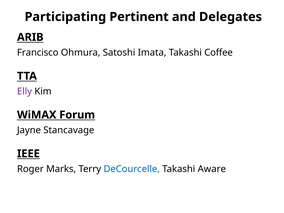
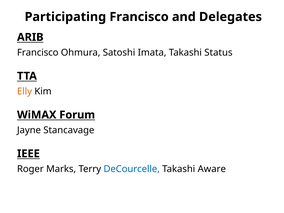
Participating Pertinent: Pertinent -> Francisco
Coffee: Coffee -> Status
Elly colour: purple -> orange
